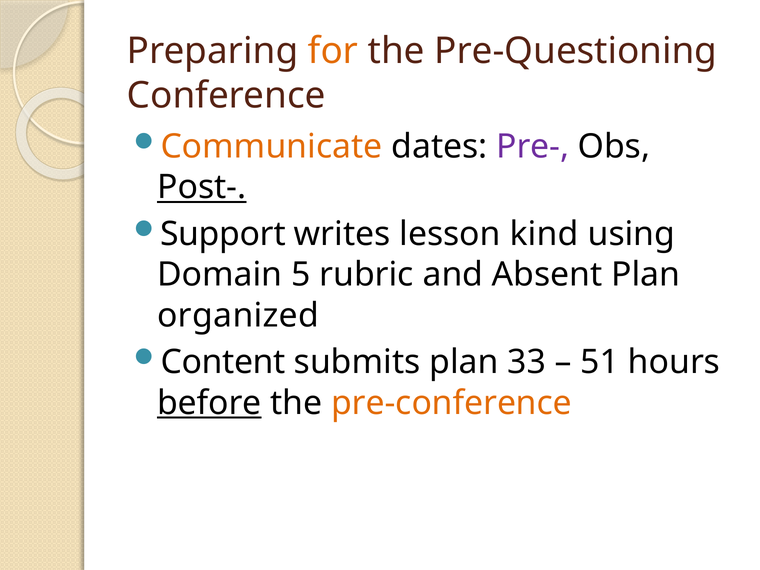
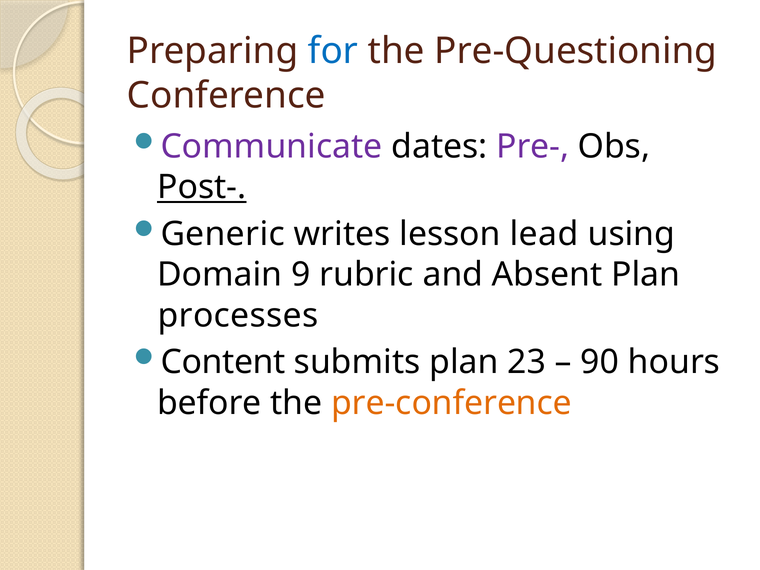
for colour: orange -> blue
Communicate colour: orange -> purple
Support: Support -> Generic
kind: kind -> lead
5: 5 -> 9
organized: organized -> processes
33: 33 -> 23
51: 51 -> 90
before underline: present -> none
